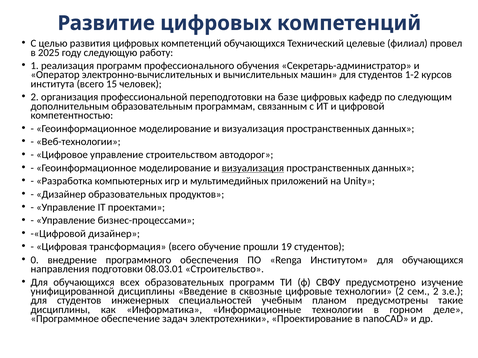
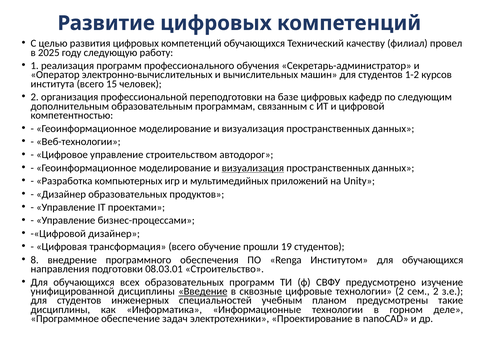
целевые: целевые -> качеству
0: 0 -> 8
Введение underline: none -> present
